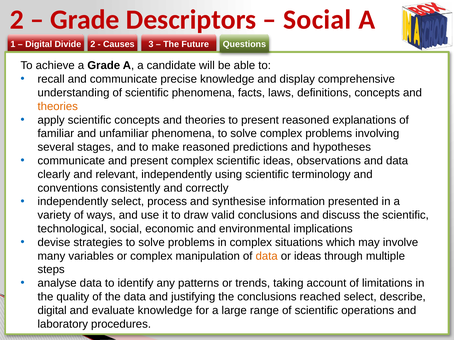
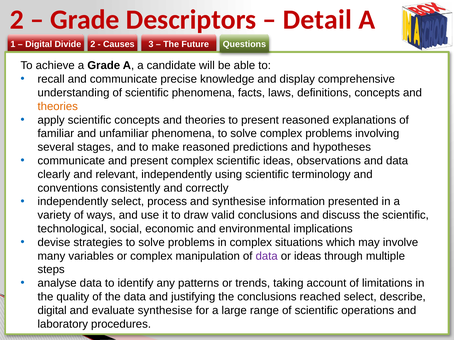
Social at (317, 20): Social -> Detail
data at (267, 256) colour: orange -> purple
evaluate knowledge: knowledge -> synthesise
